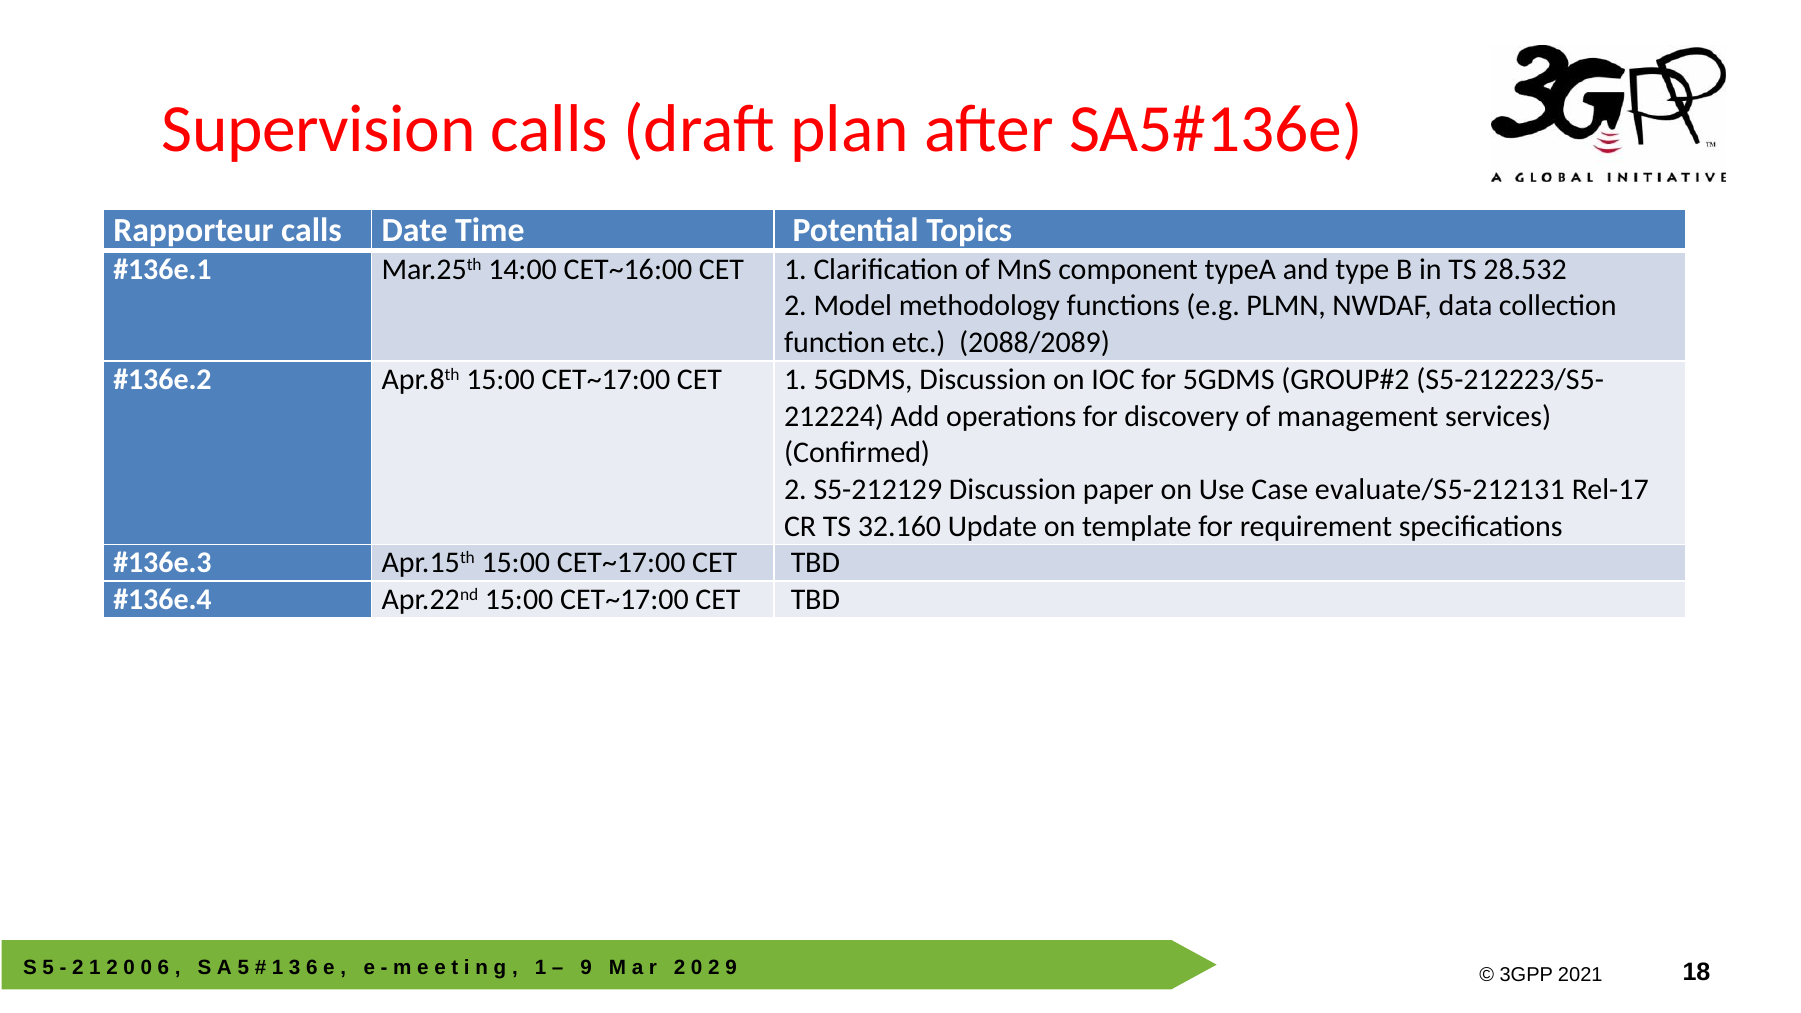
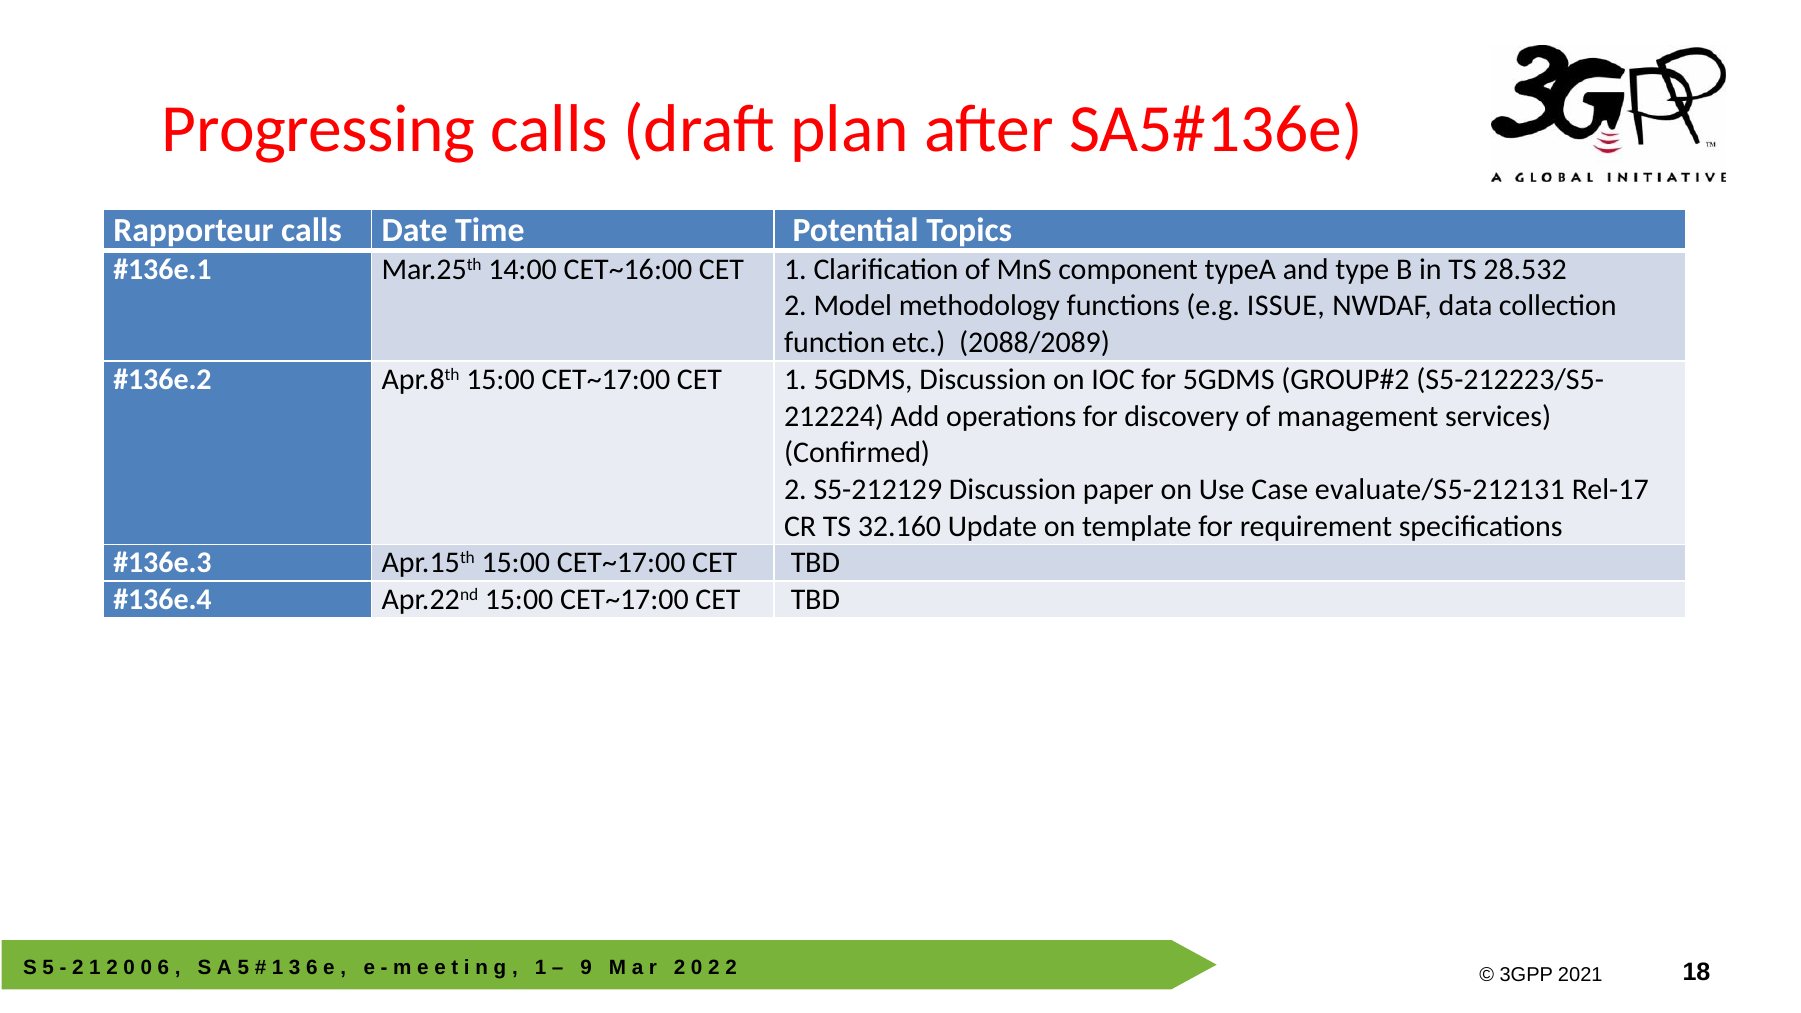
Supervision: Supervision -> Progressing
PLMN: PLMN -> ISSUE
2 9: 9 -> 2
